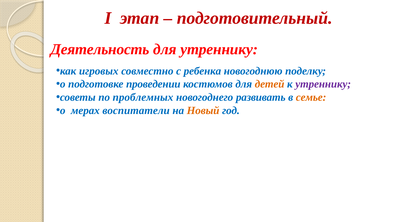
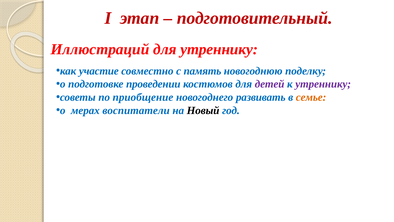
Деятельность: Деятельность -> Иллюстраций
игровых: игровых -> участие
ребенка: ребенка -> память
детей colour: orange -> purple
проблемных: проблемных -> приобщение
Новый colour: orange -> black
